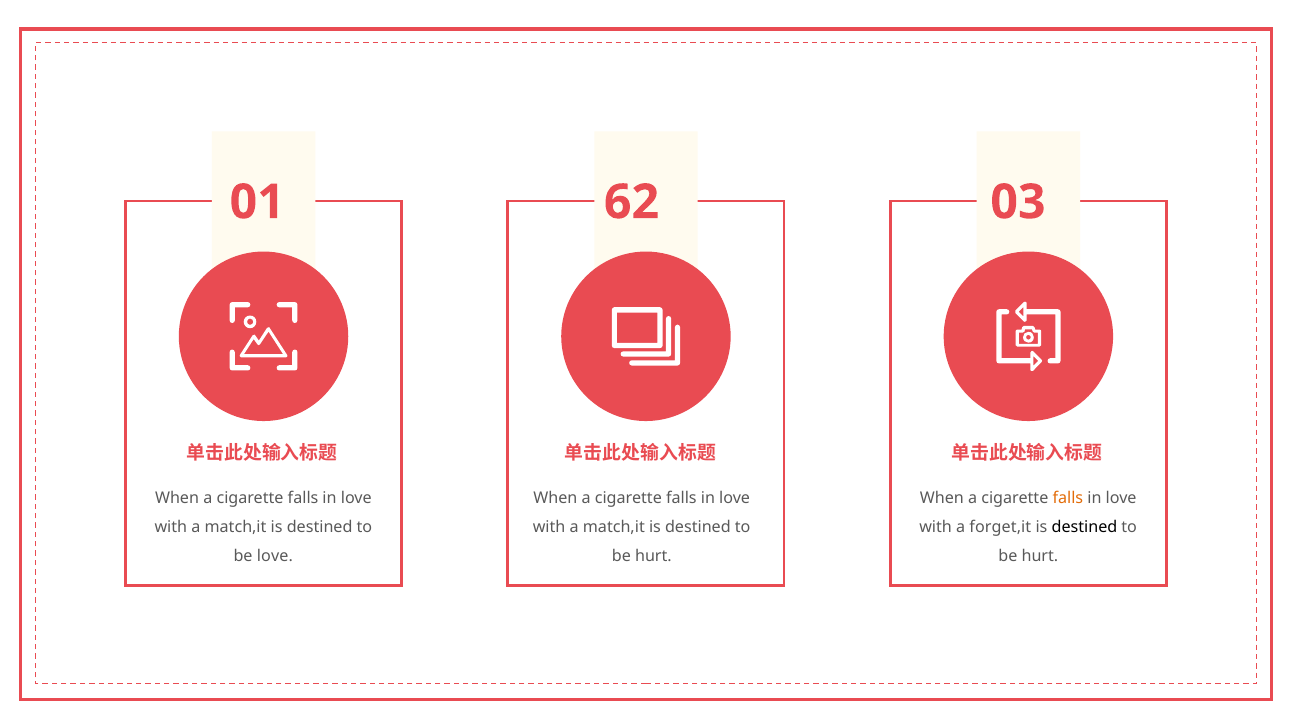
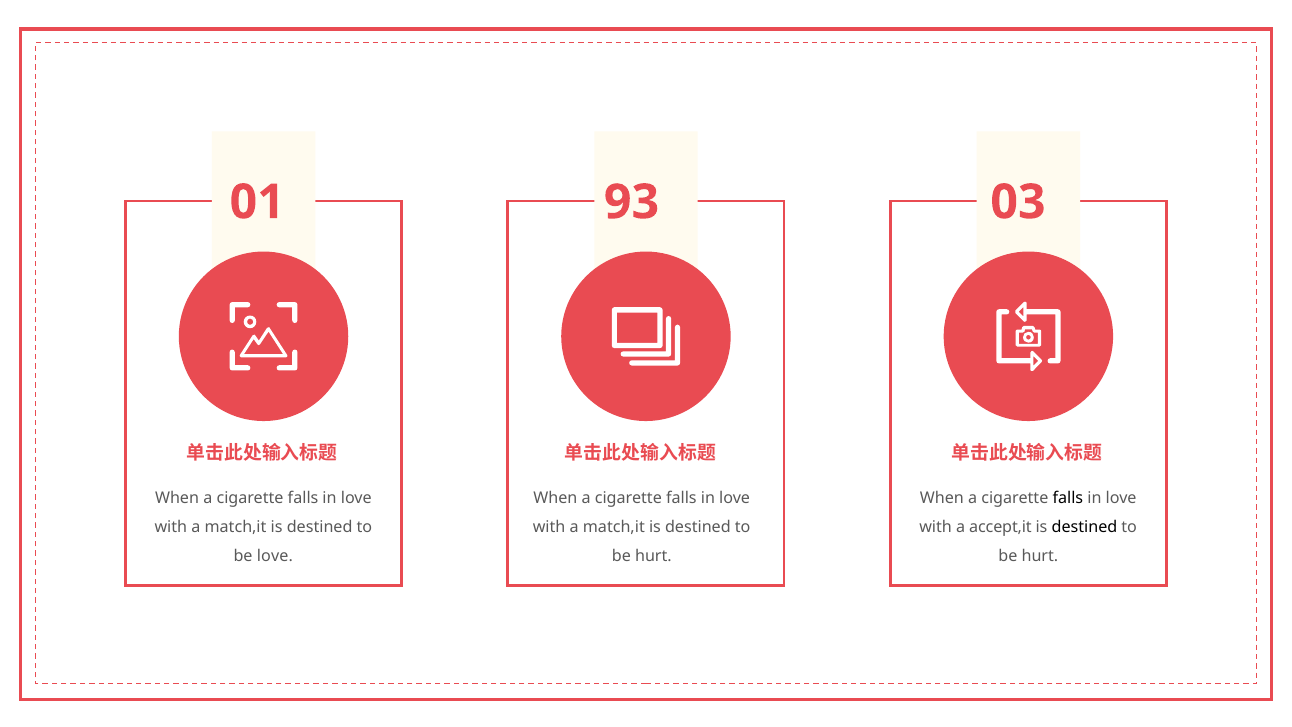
62: 62 -> 93
falls at (1068, 498) colour: orange -> black
forget,it: forget,it -> accept,it
